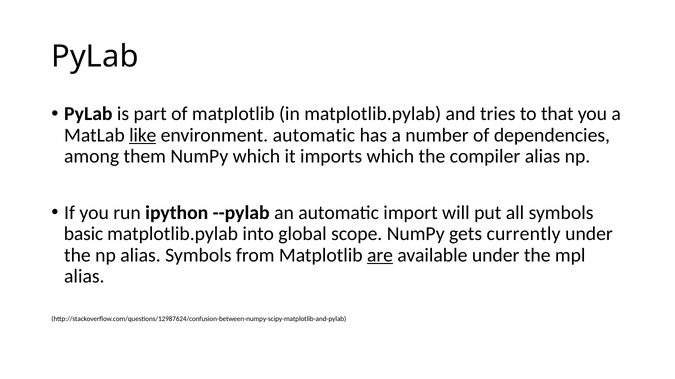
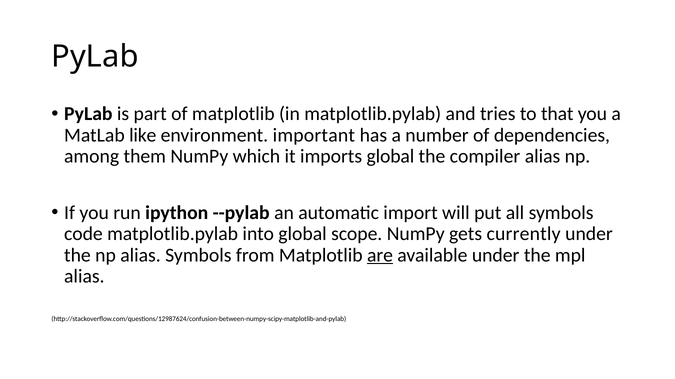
like underline: present -> none
environment automatic: automatic -> important
imports which: which -> global
basic: basic -> code
